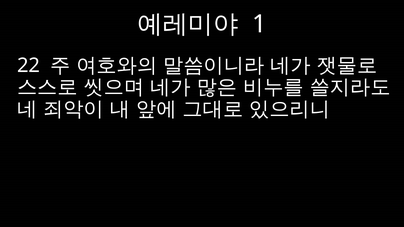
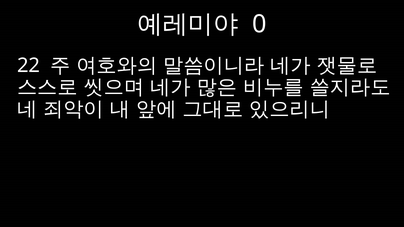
1: 1 -> 0
